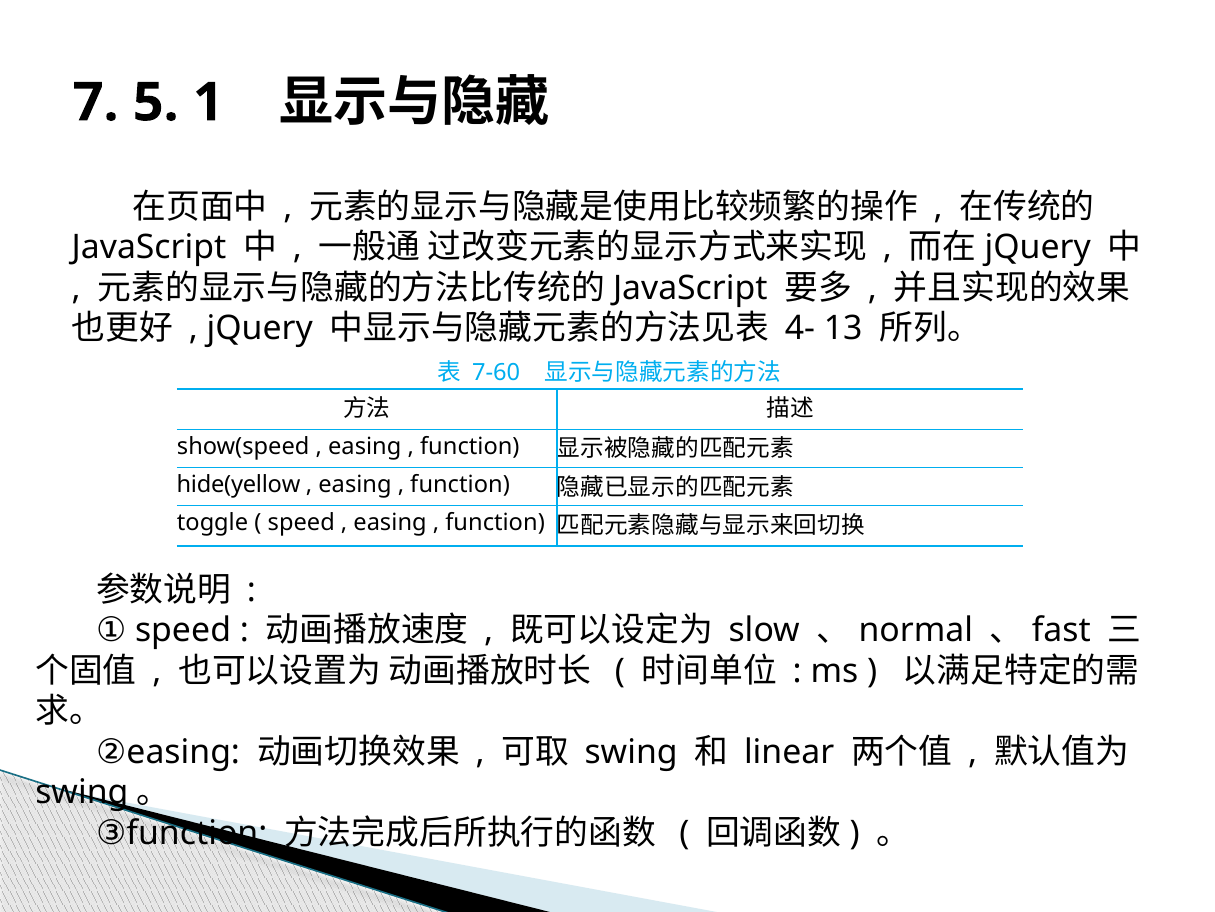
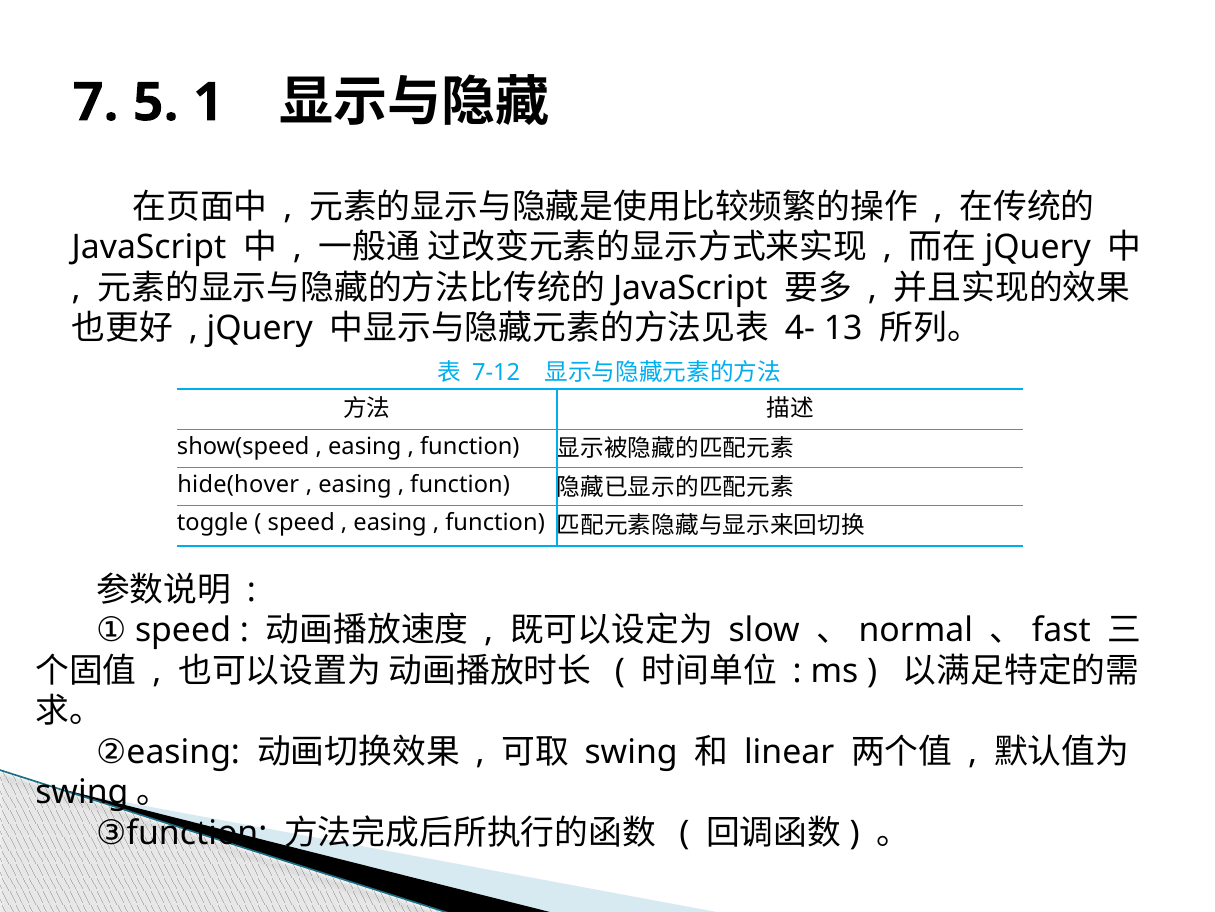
7-60: 7-60 -> 7-12
hide(yellow: hide(yellow -> hide(hover
